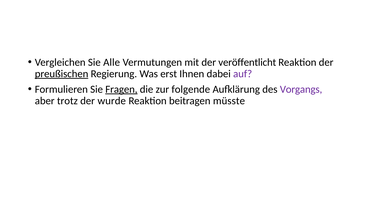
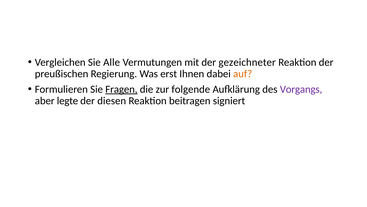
veröffentlicht: veröffentlicht -> gezeichneter
preußischen underline: present -> none
auf colour: purple -> orange
trotz: trotz -> legte
wurde: wurde -> diesen
müsste: müsste -> signiert
